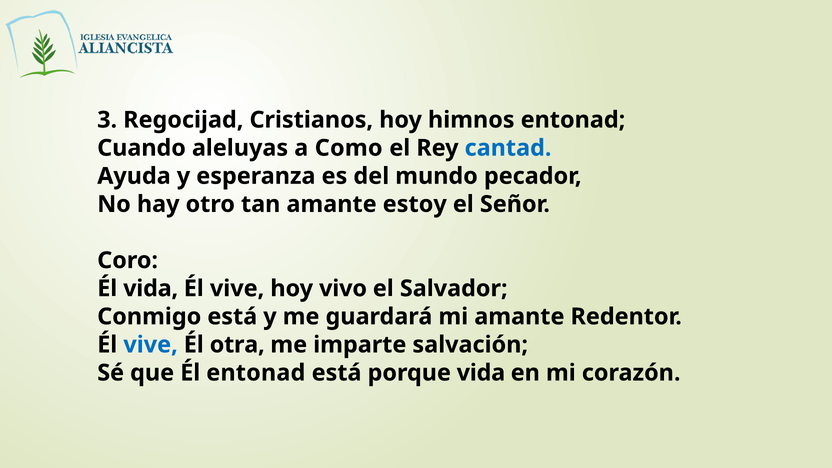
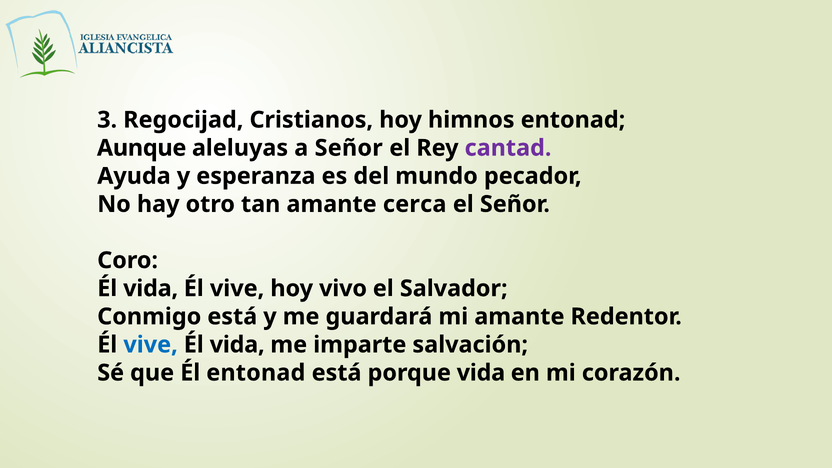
Cuando: Cuando -> Aunque
a Como: Como -> Señor
cantad colour: blue -> purple
estoy: estoy -> cerca
otra at (237, 345): otra -> vida
